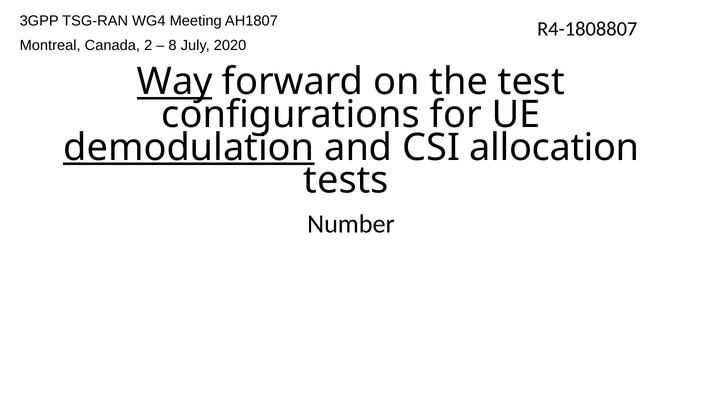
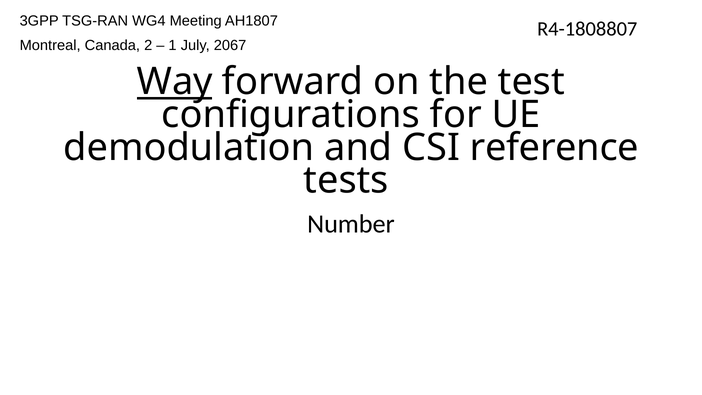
8: 8 -> 1
2020: 2020 -> 2067
demodulation underline: present -> none
allocation: allocation -> reference
